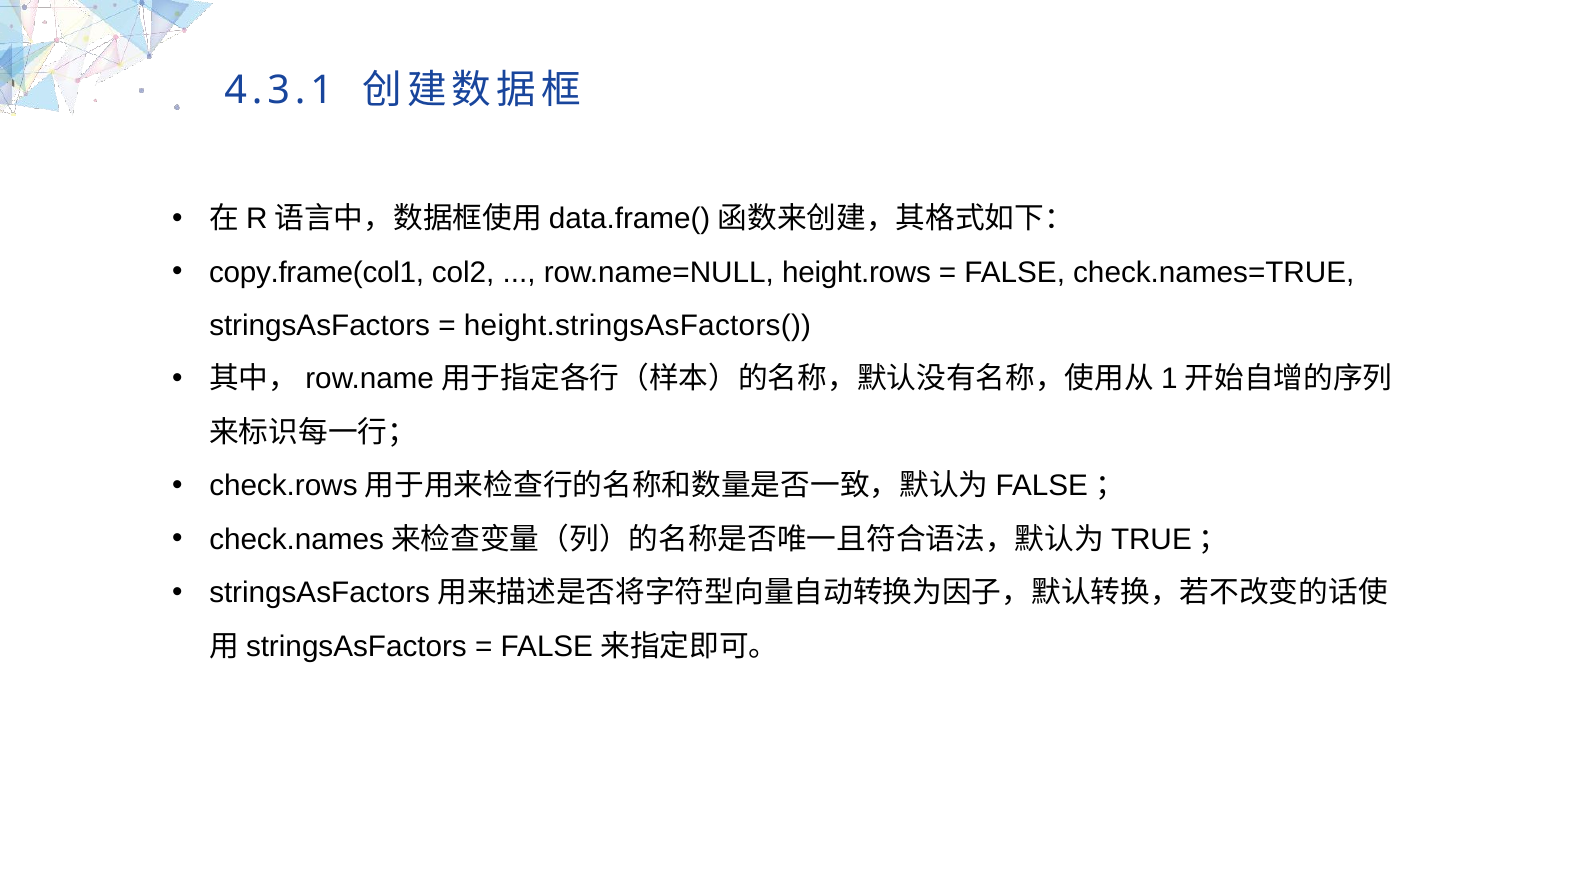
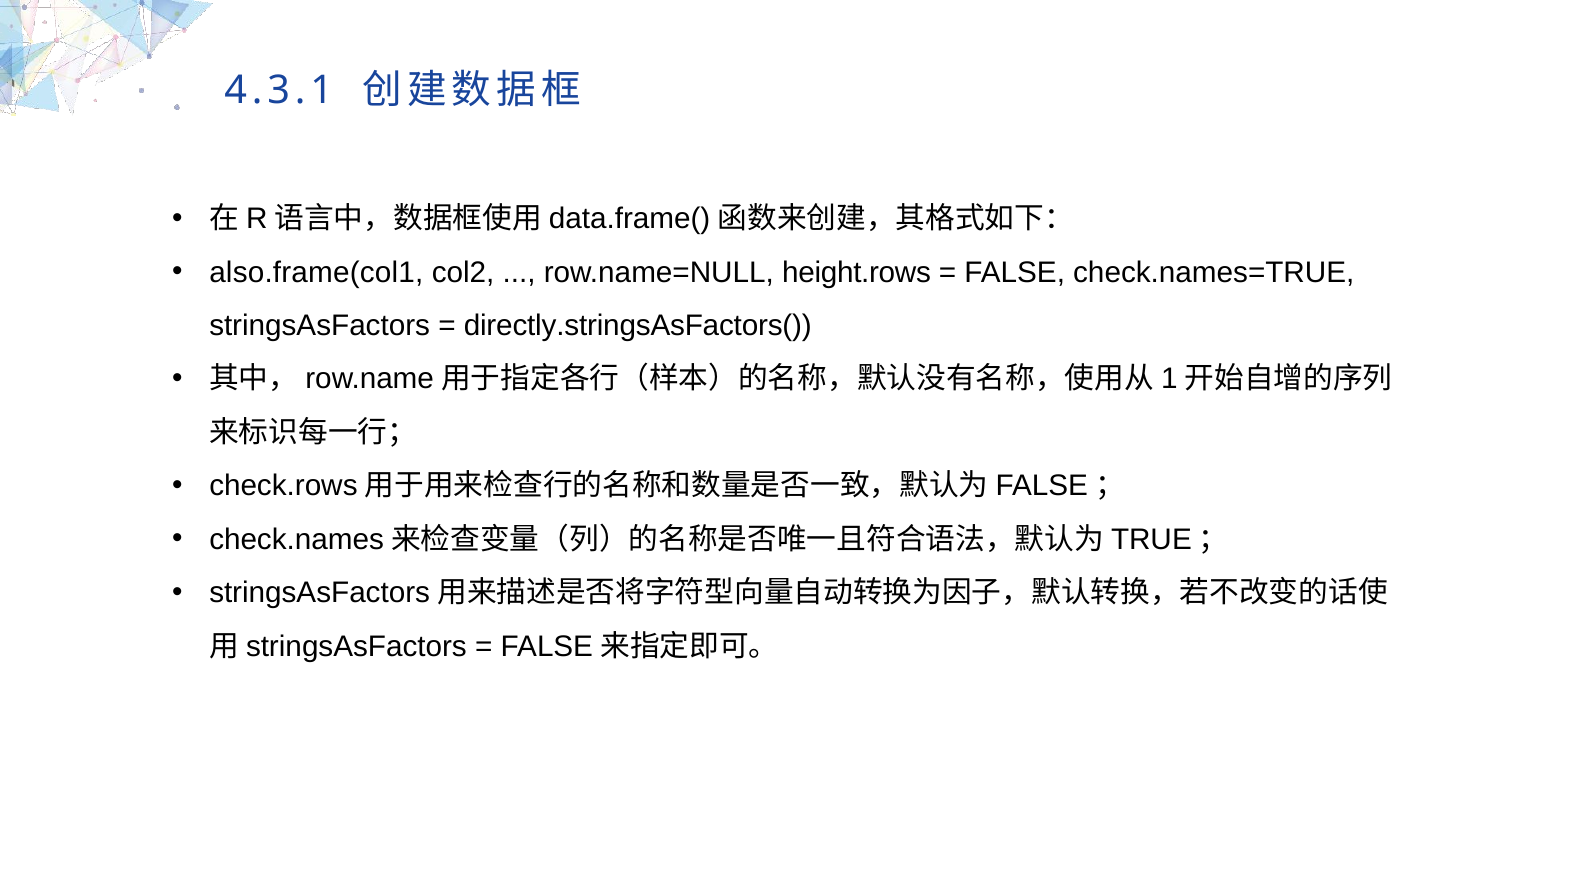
copy.frame(col1: copy.frame(col1 -> also.frame(col1
height.stringsAsFactors(: height.stringsAsFactors( -> directly.stringsAsFactors(
